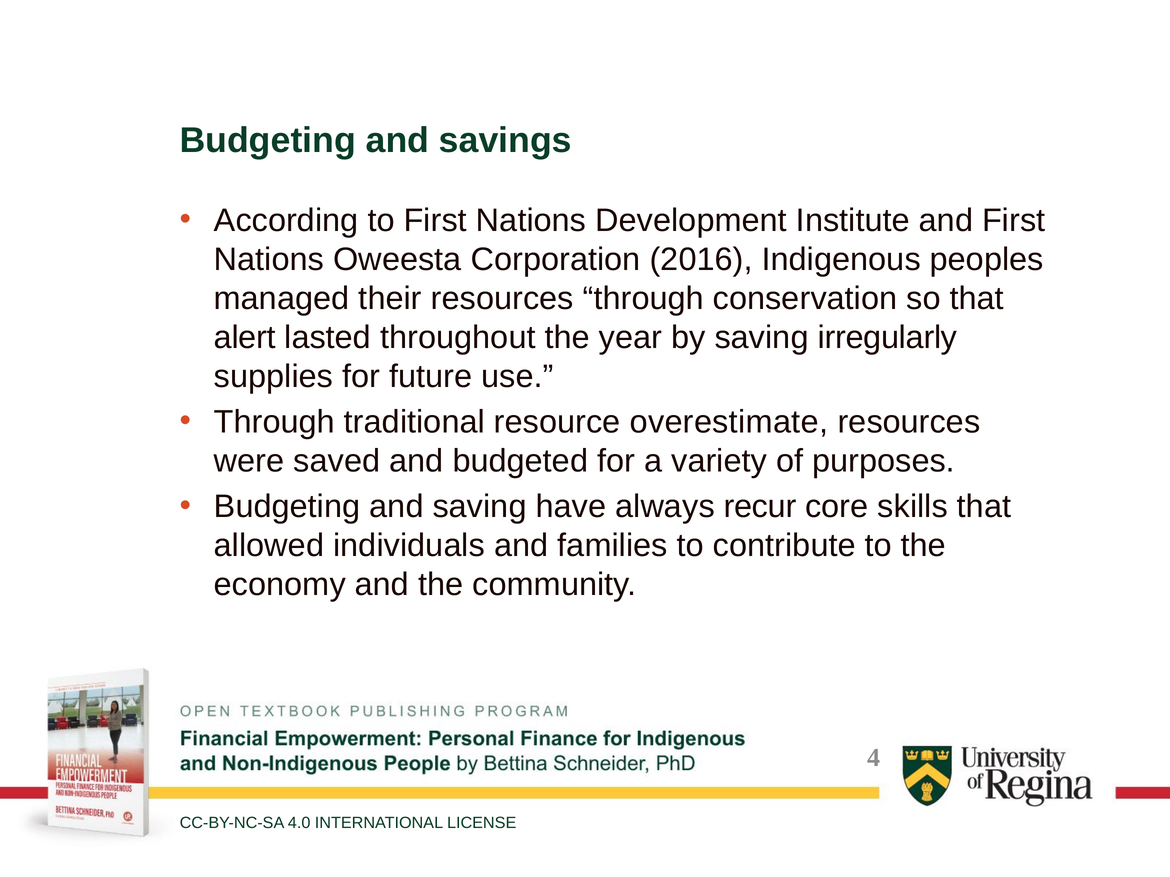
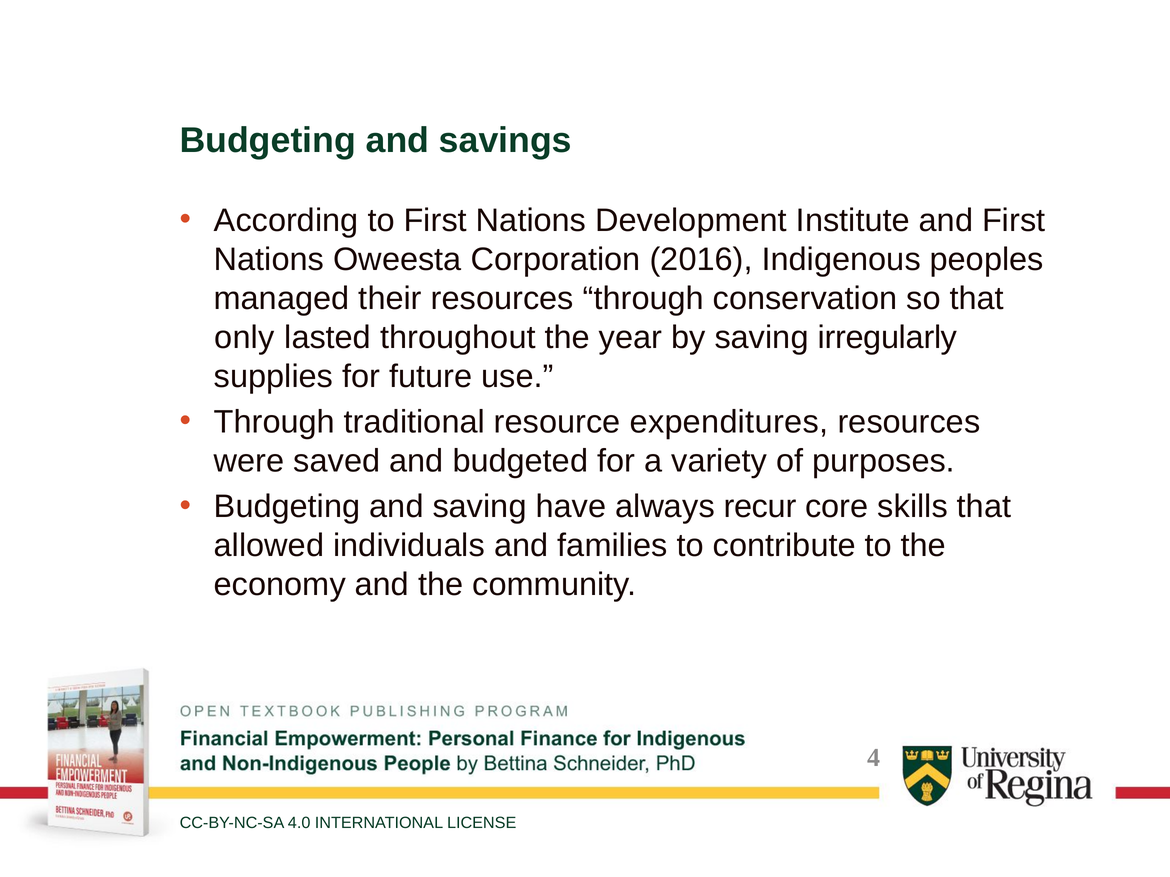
alert: alert -> only
overestimate: overestimate -> expenditures
